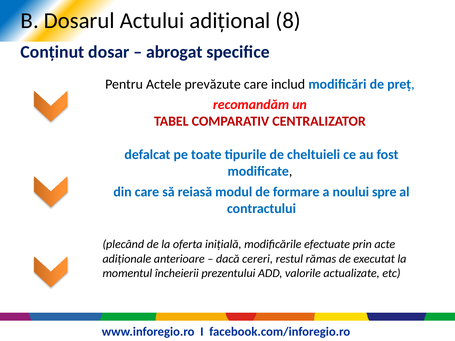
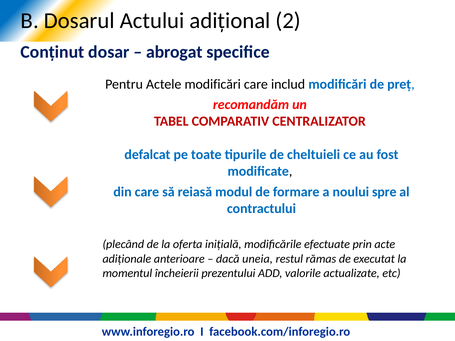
8: 8 -> 2
Actele prevăzute: prevăzute -> modificări
cereri: cereri -> uneia
